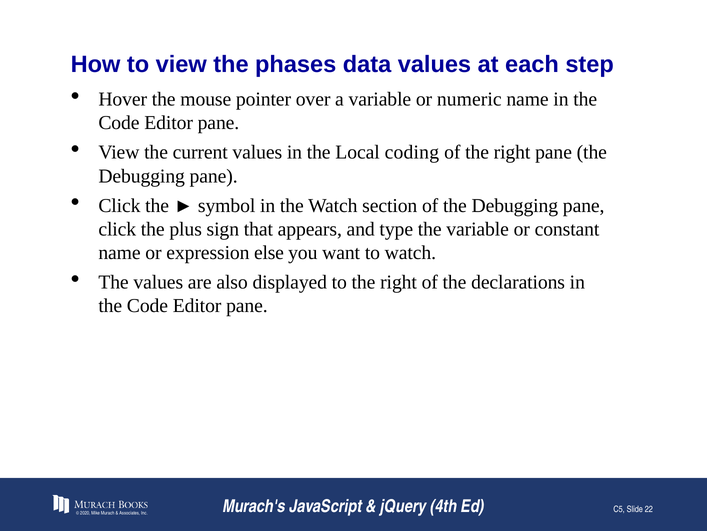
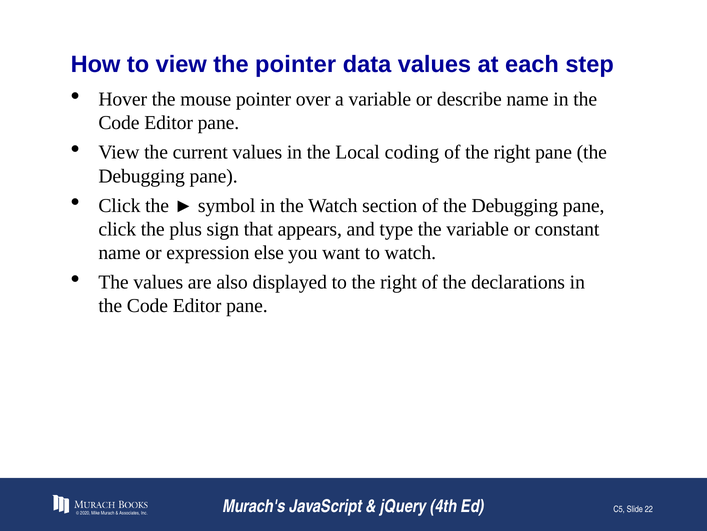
the phases: phases -> pointer
numeric: numeric -> describe
